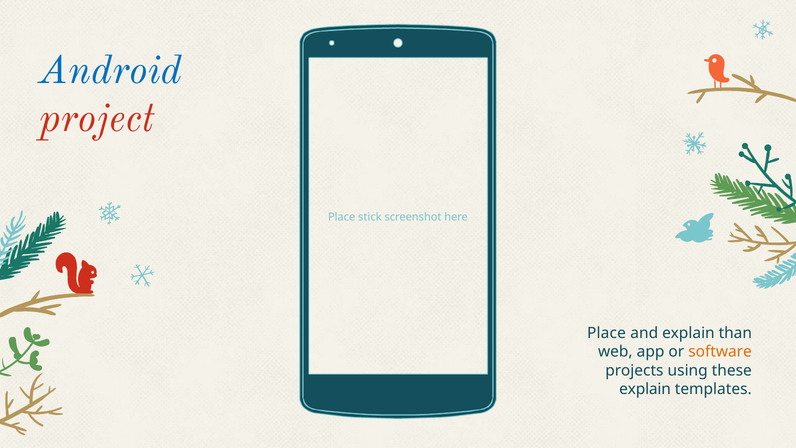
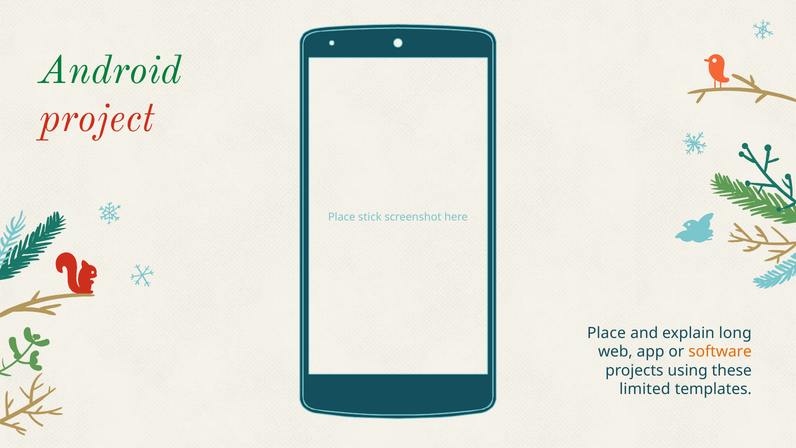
Android colour: blue -> green
than: than -> long
explain at (645, 389): explain -> limited
